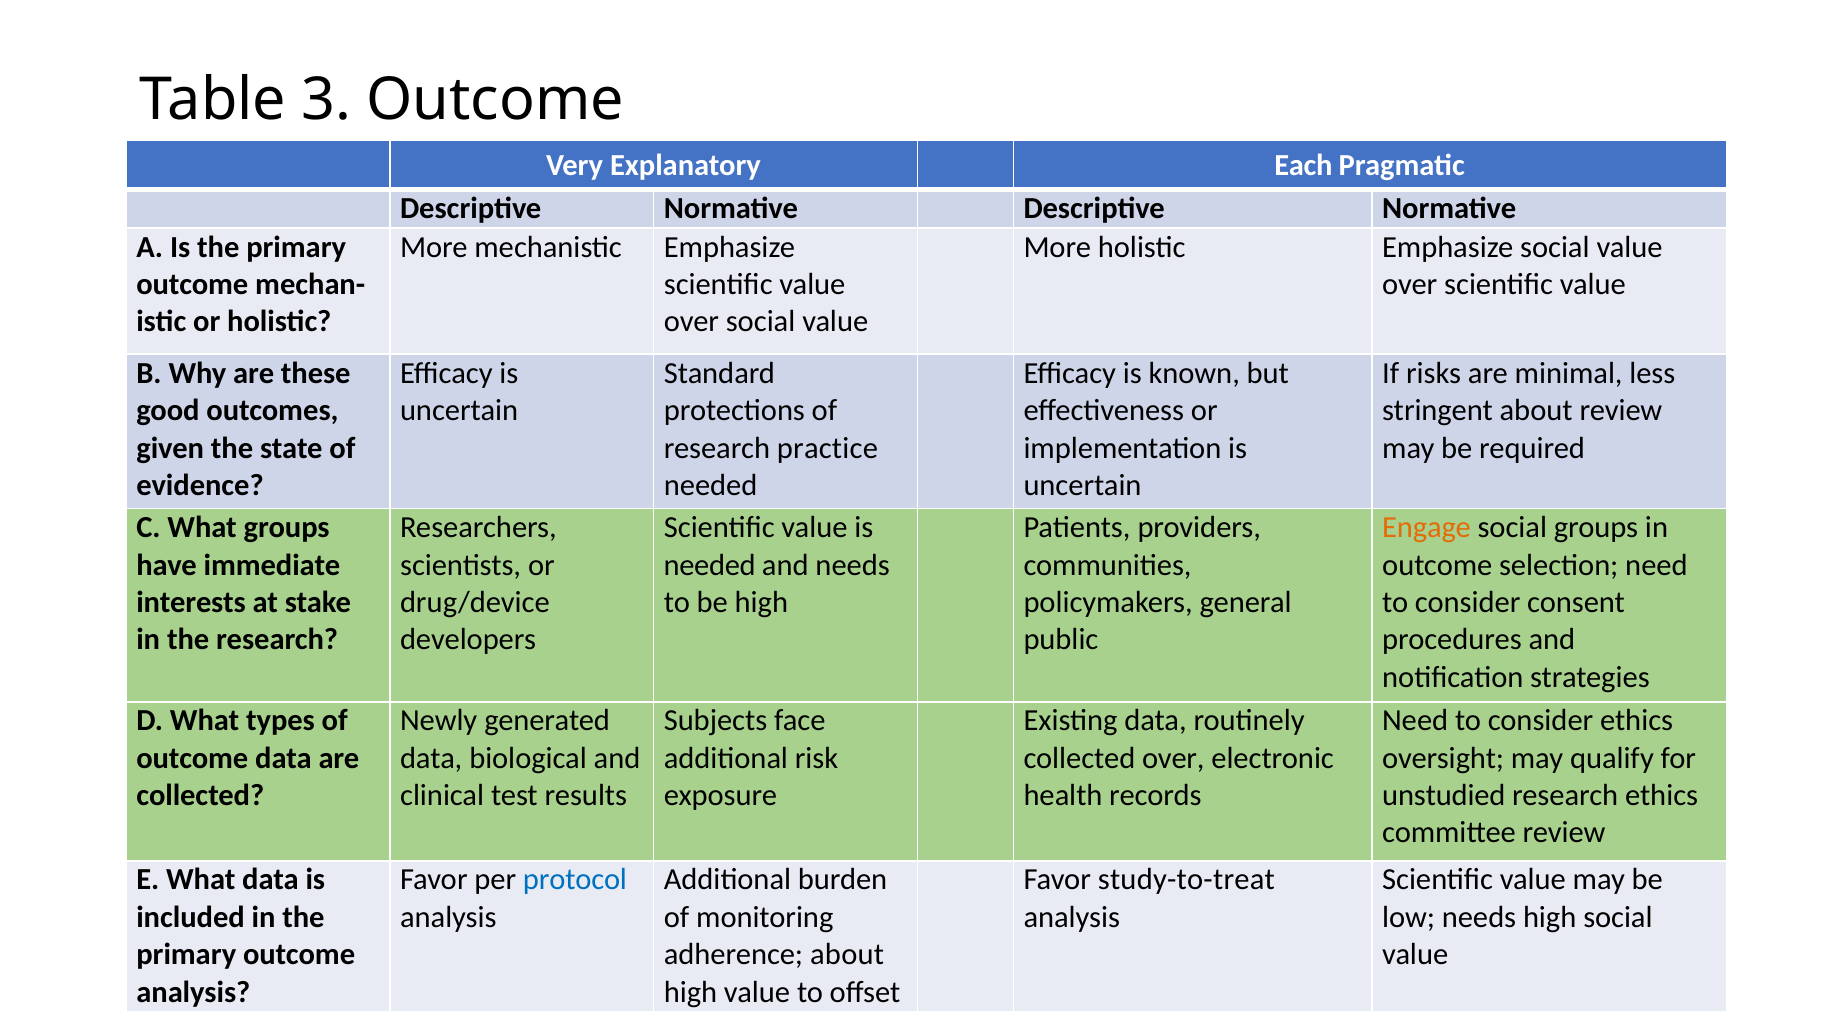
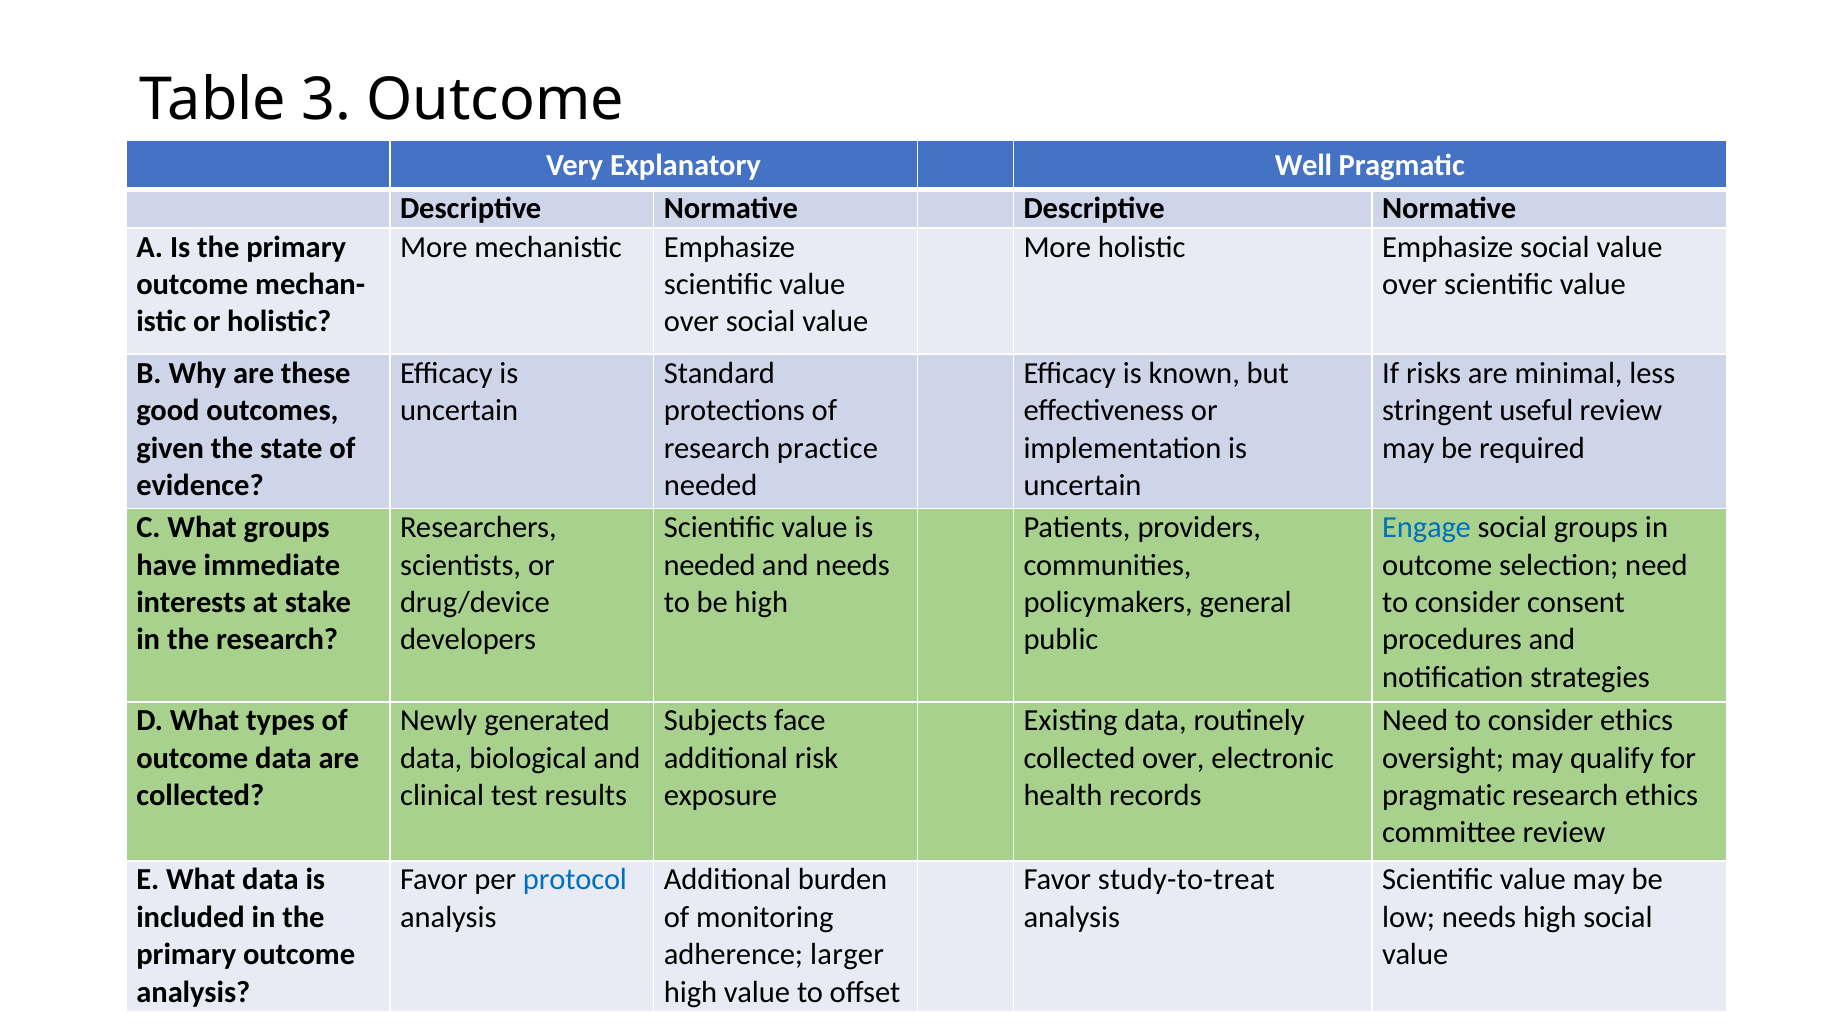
Each: Each -> Well
stringent about: about -> useful
Engage colour: orange -> blue
unstudied at (1444, 796): unstudied -> pragmatic
adherence about: about -> larger
